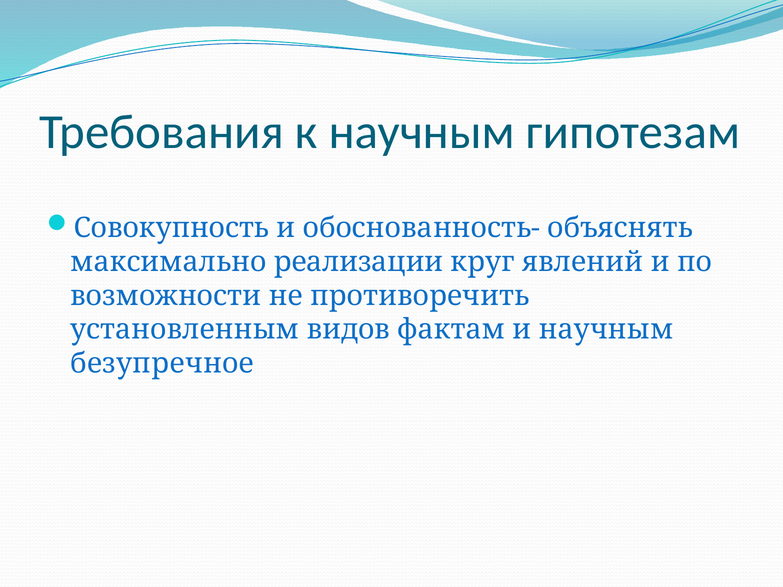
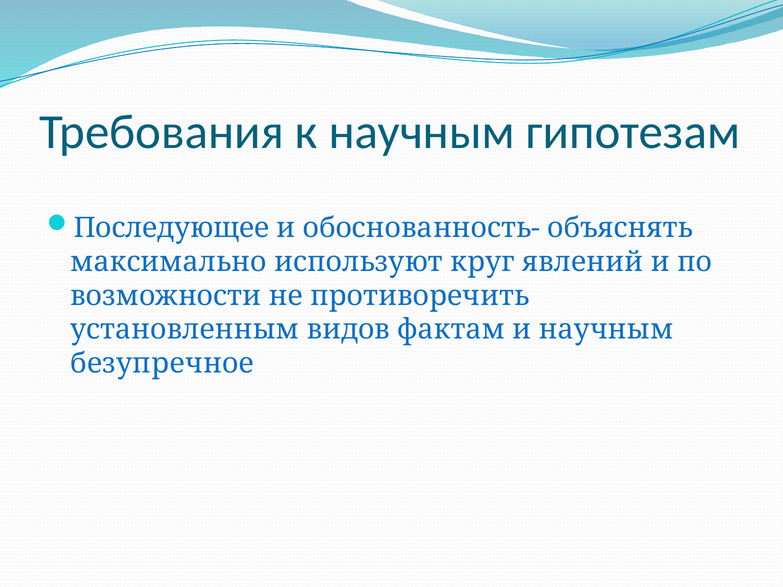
Совокупность: Совокупность -> Последующее
реализации: реализации -> используют
